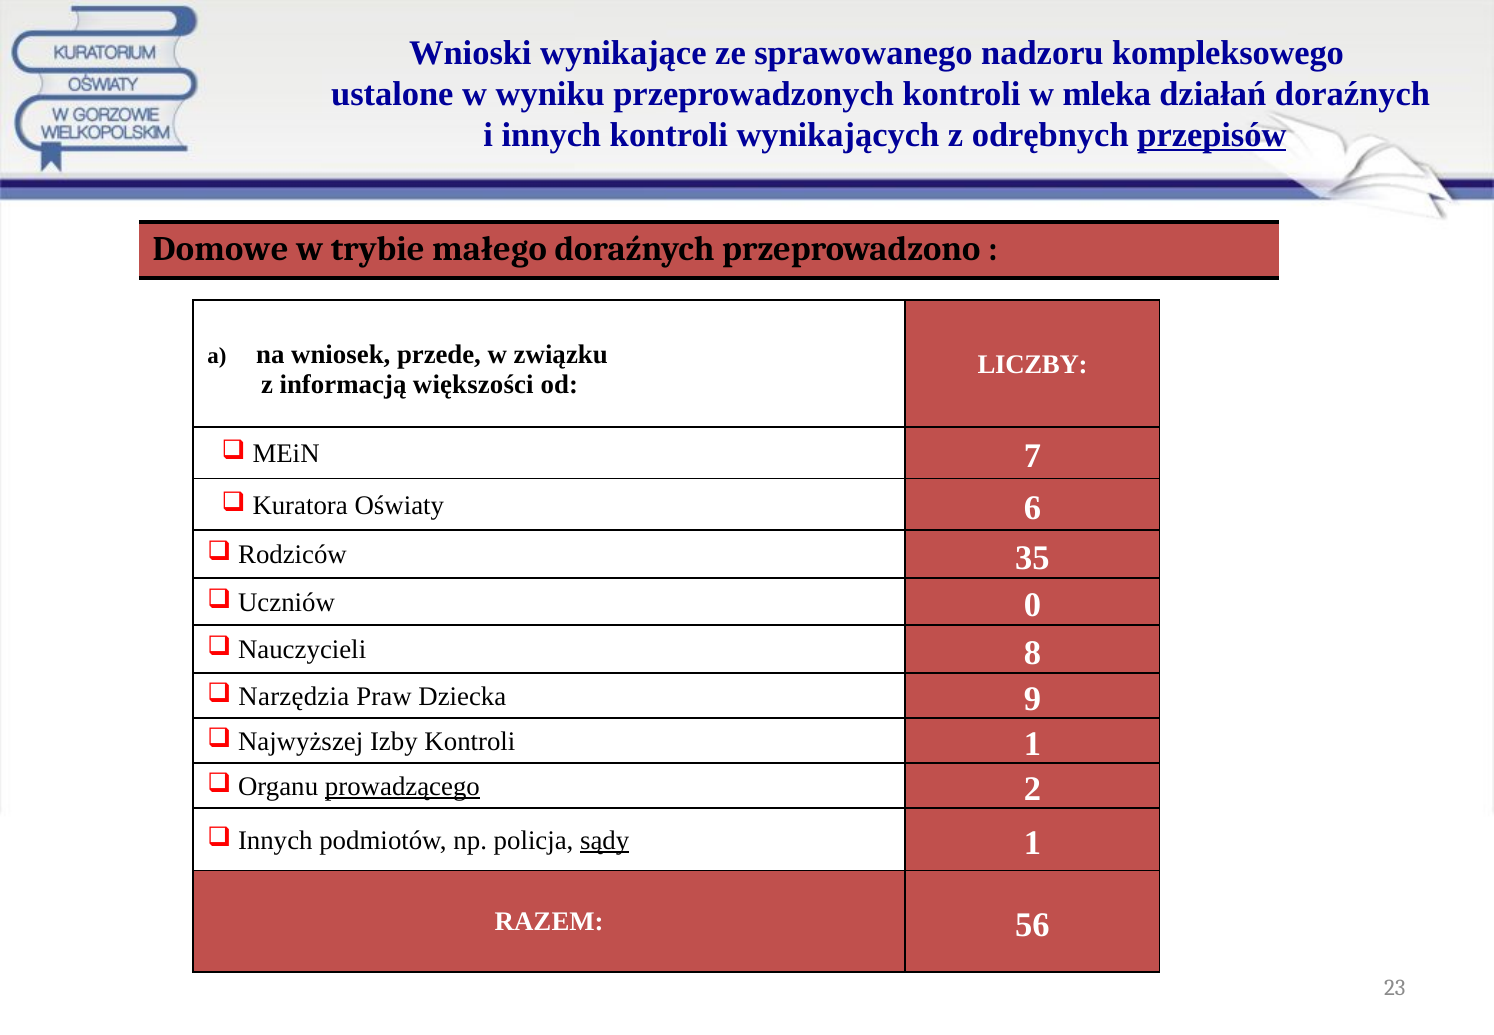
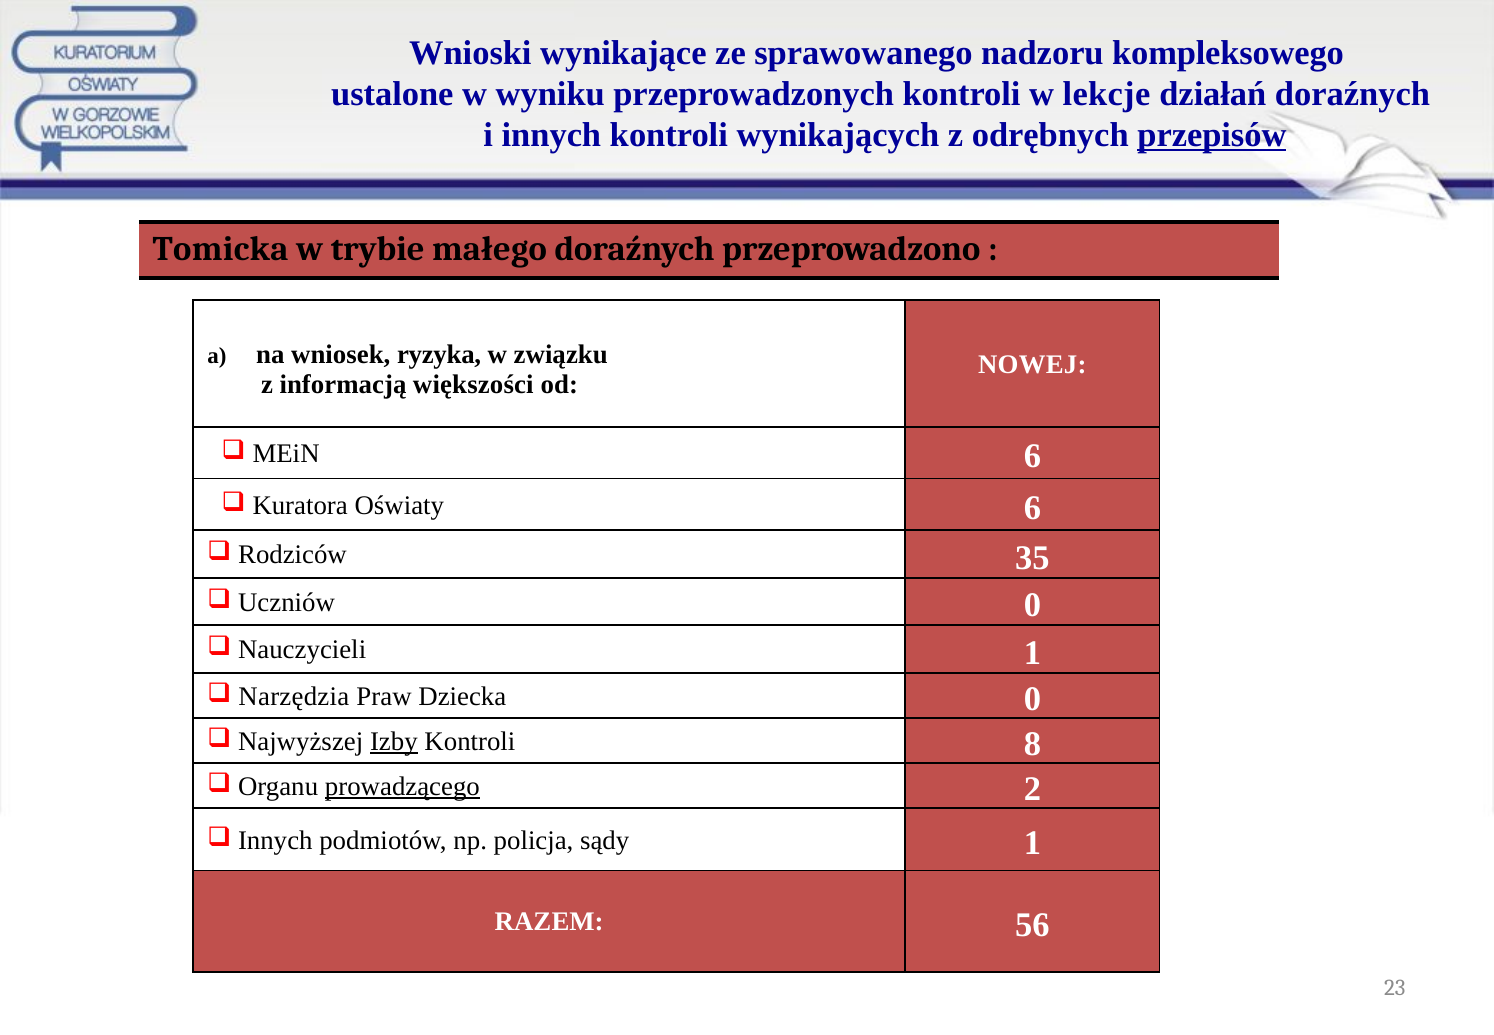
mleka: mleka -> lekcje
Domowe: Domowe -> Tomicka
przede: przede -> ryzyka
LICZBY: LICZBY -> NOWEJ
MEiN 7: 7 -> 6
Nauczycieli 8: 8 -> 1
Dziecka 9: 9 -> 0
Izby underline: none -> present
Kontroli 1: 1 -> 8
sądy underline: present -> none
